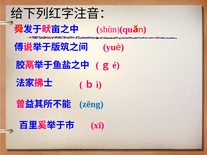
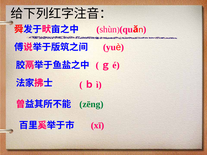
zēng colour: blue -> green
